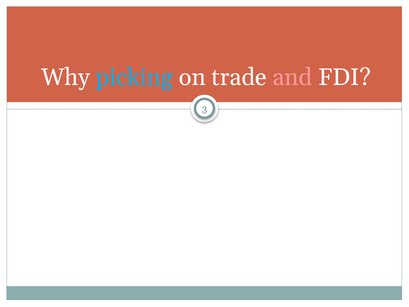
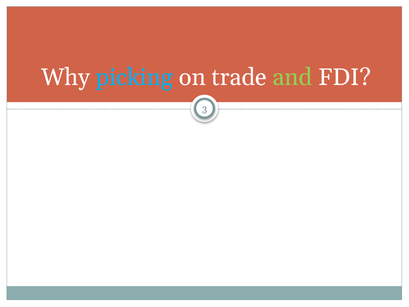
and colour: pink -> light green
